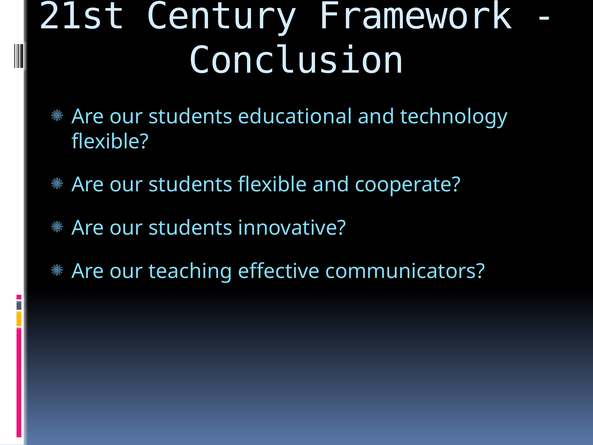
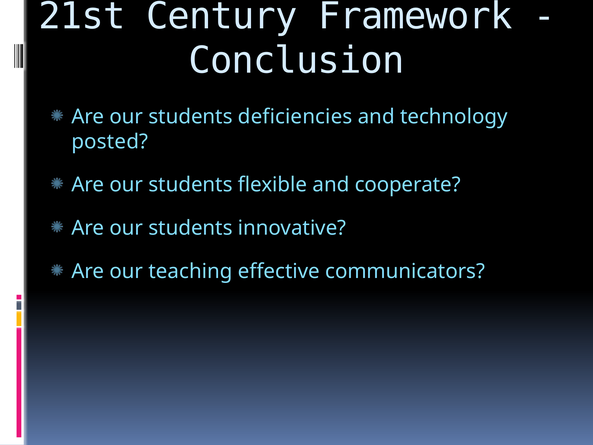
educational: educational -> deficiencies
flexible at (110, 141): flexible -> posted
